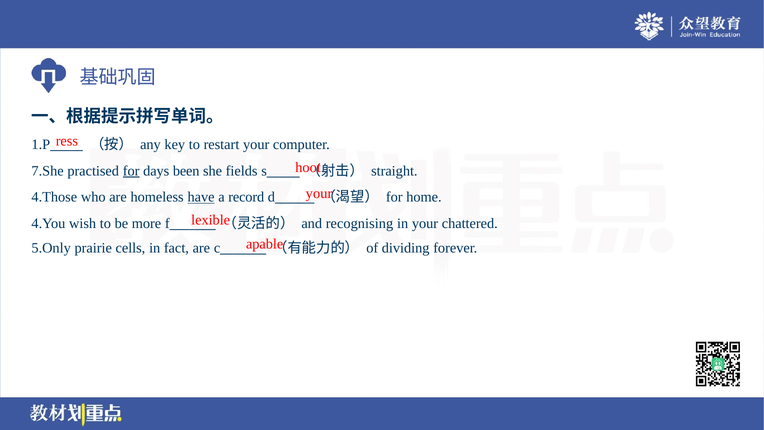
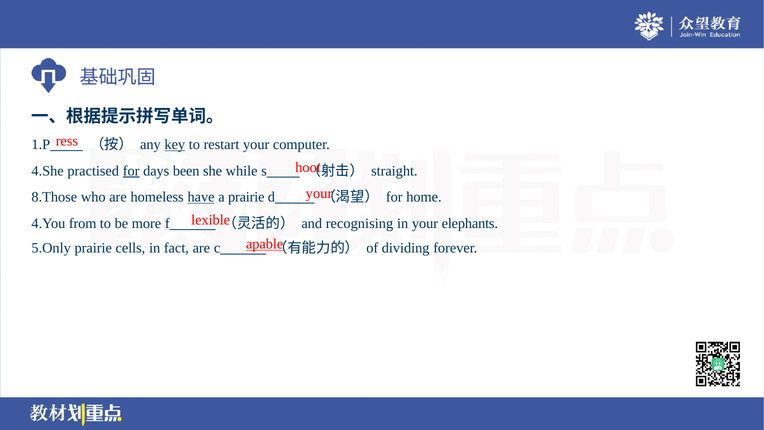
key underline: none -> present
7.She: 7.She -> 4.She
fields: fields -> while
4.Those: 4.Those -> 8.Those
a record: record -> prairie
wish: wish -> from
chattered: chattered -> elephants
apable underline: none -> present
